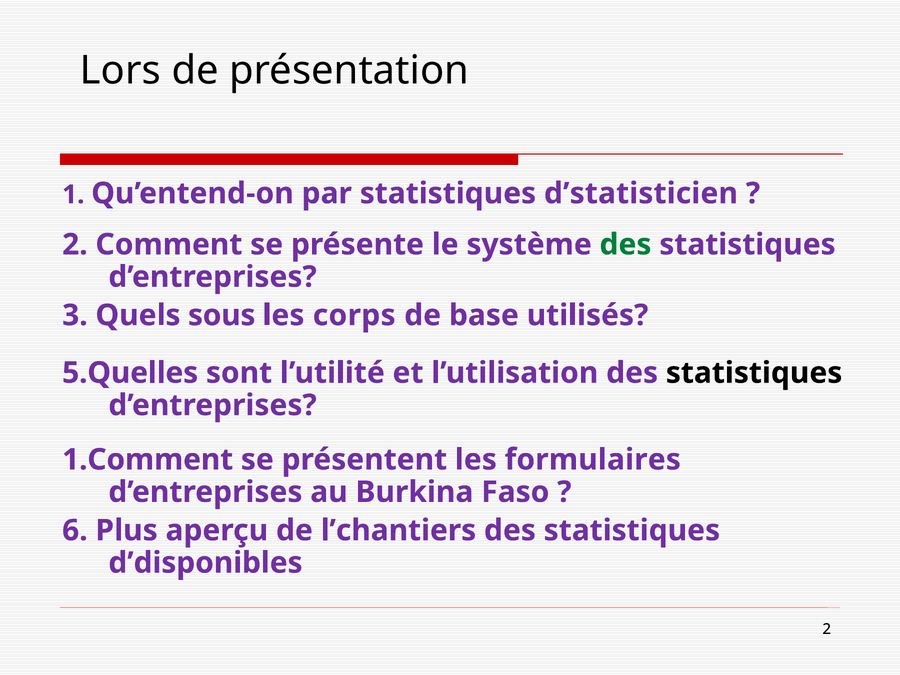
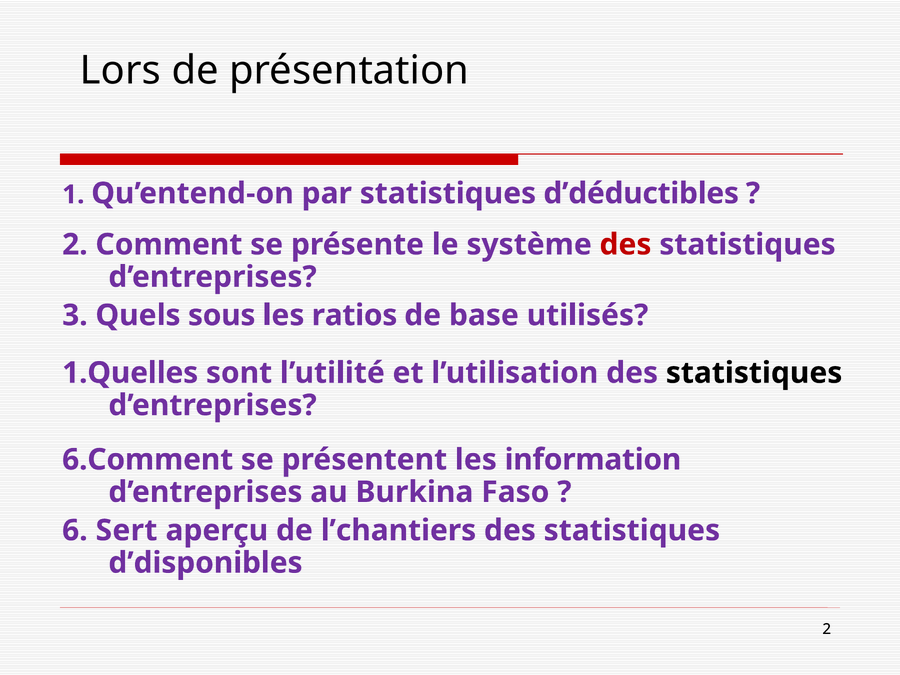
d’statisticien: d’statisticien -> d’déductibles
des at (625, 245) colour: green -> red
corps: corps -> ratios
5.Quelles: 5.Quelles -> 1.Quelles
1.Comment: 1.Comment -> 6.Comment
formulaires: formulaires -> information
Plus: Plus -> Sert
